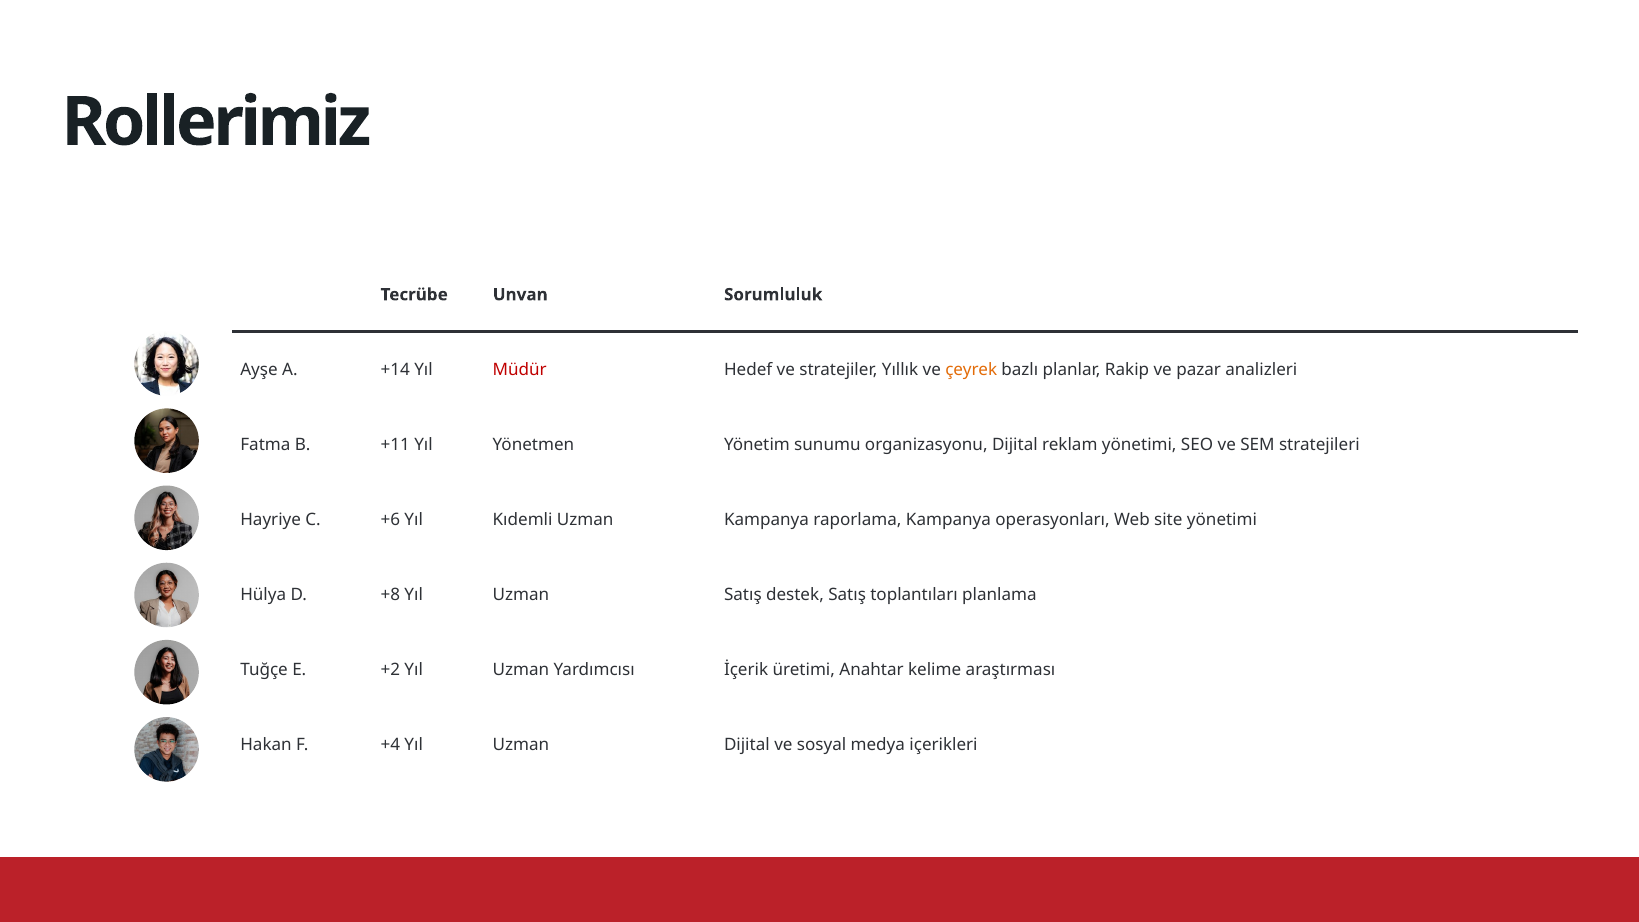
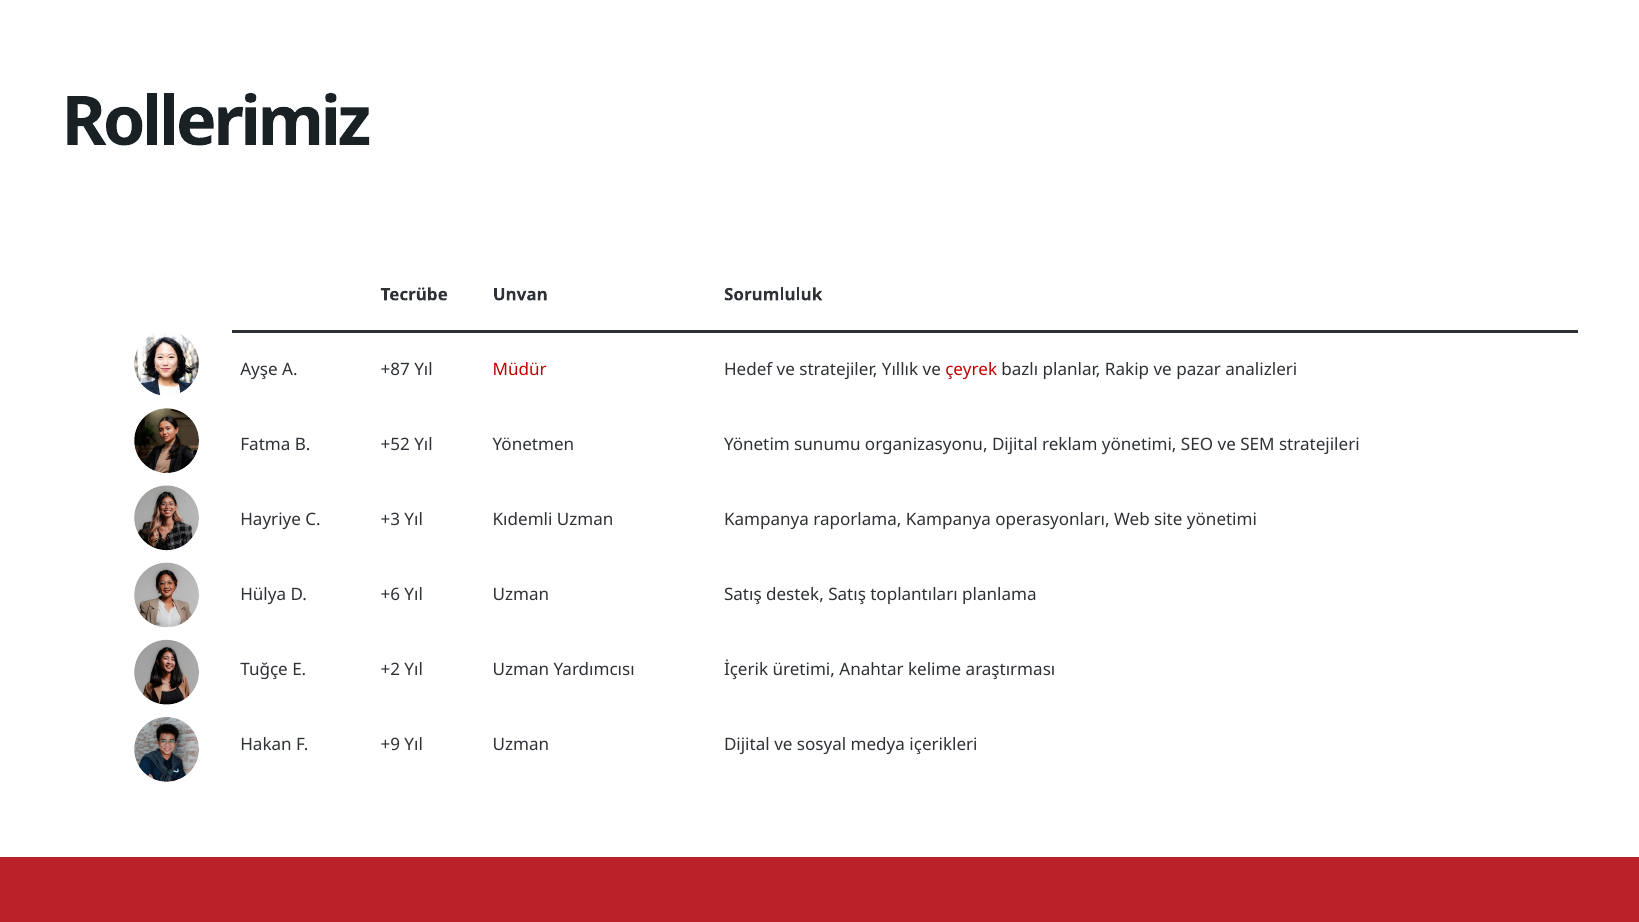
+14: +14 -> +87
çeyrek colour: orange -> red
+11: +11 -> +52
+6: +6 -> +3
+8: +8 -> +6
+4: +4 -> +9
